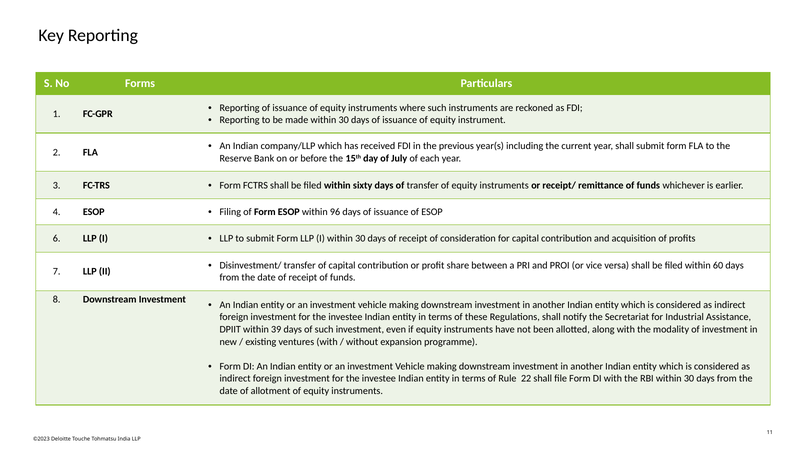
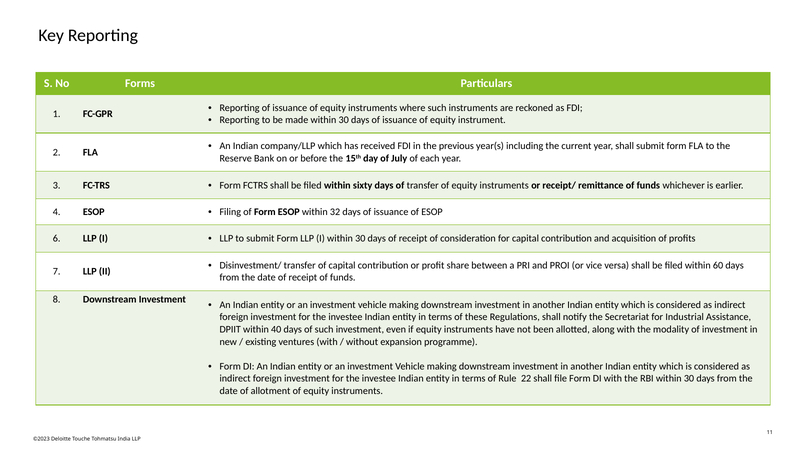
96: 96 -> 32
39: 39 -> 40
